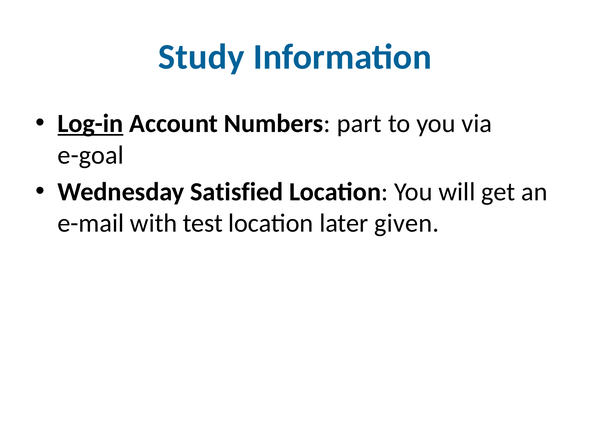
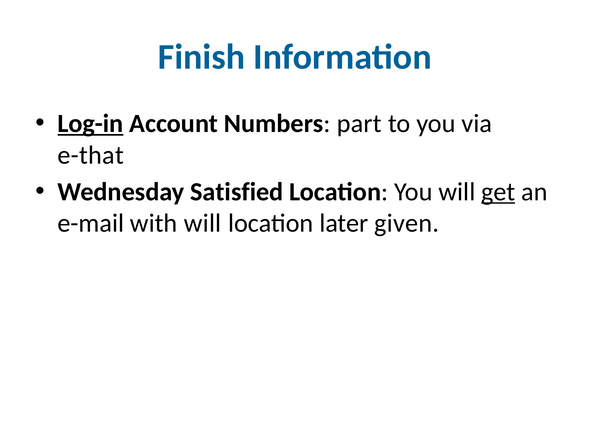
Study: Study -> Finish
e-goal: e-goal -> e-that
get underline: none -> present
with test: test -> will
